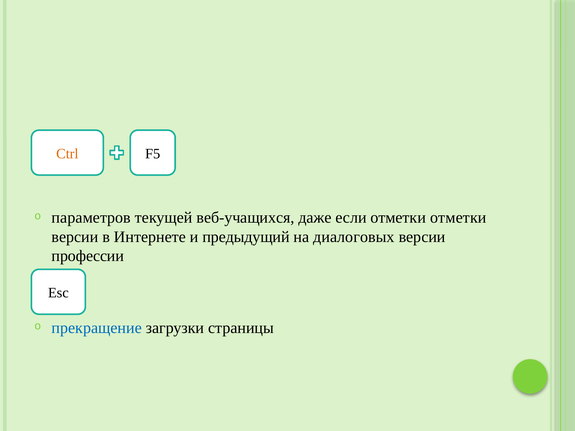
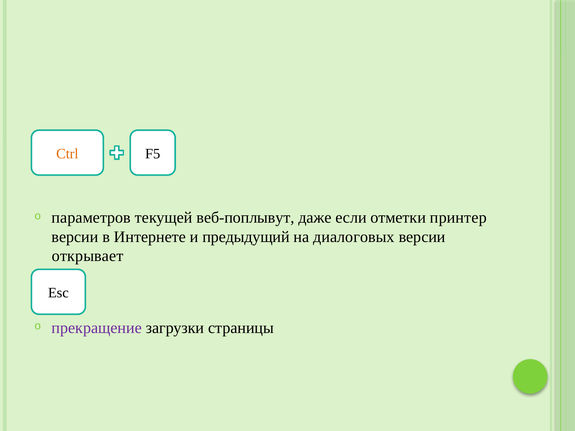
веб-учащихся: веб-учащихся -> веб-поплывут
отметки отметки: отметки -> принтер
профессии: профессии -> открывает
прекращение colour: blue -> purple
